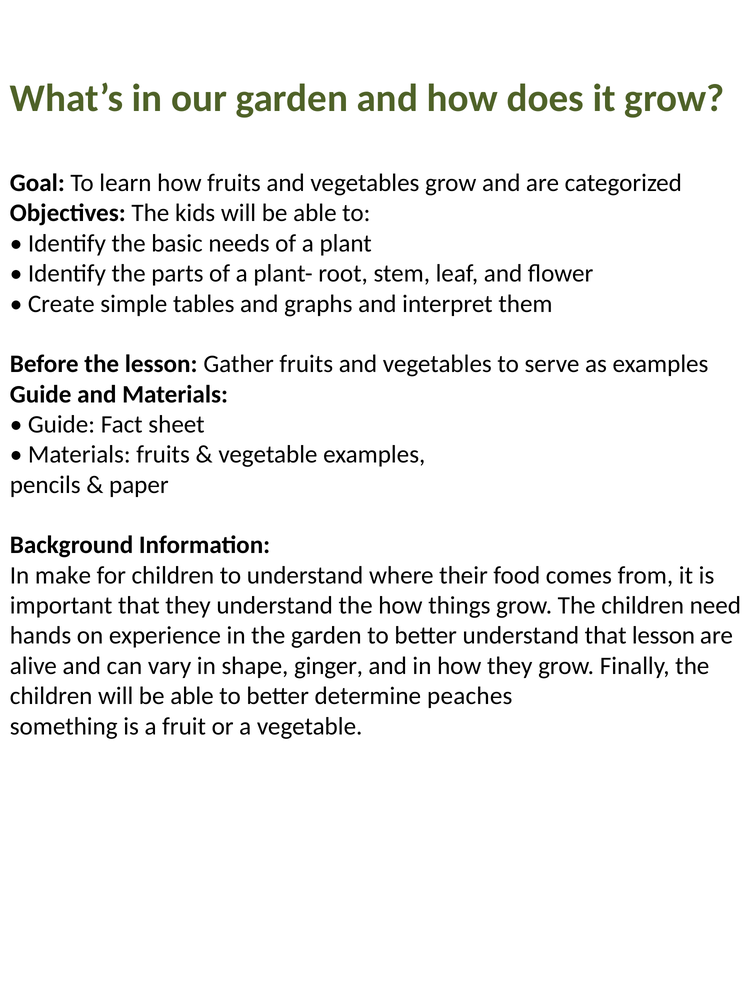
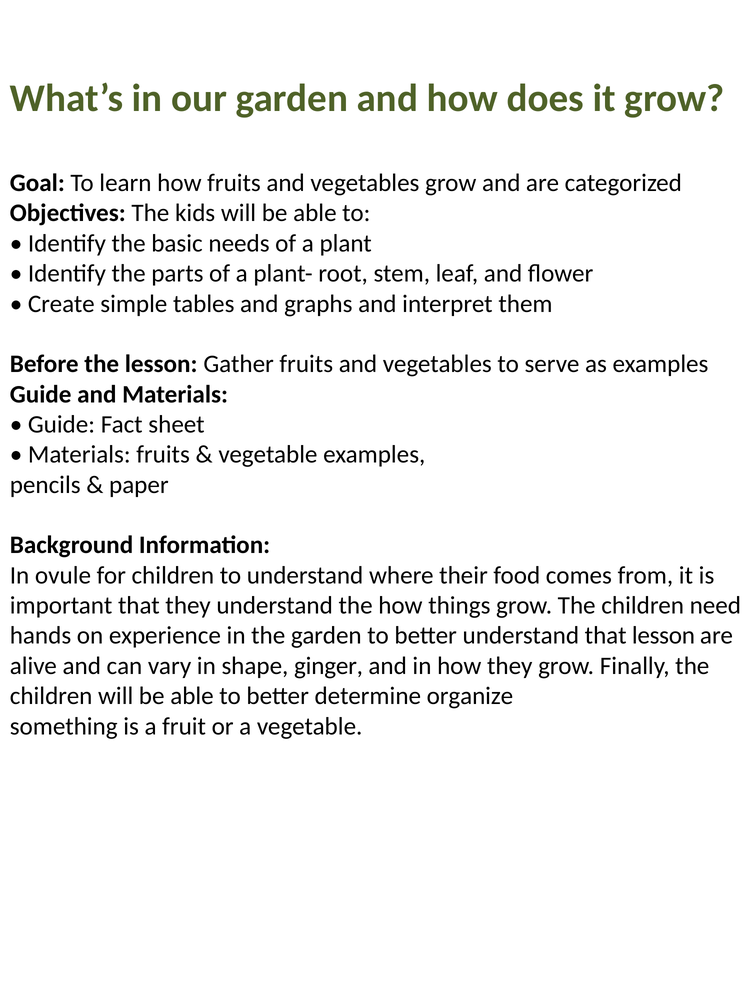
make: make -> ovule
peaches: peaches -> organize
